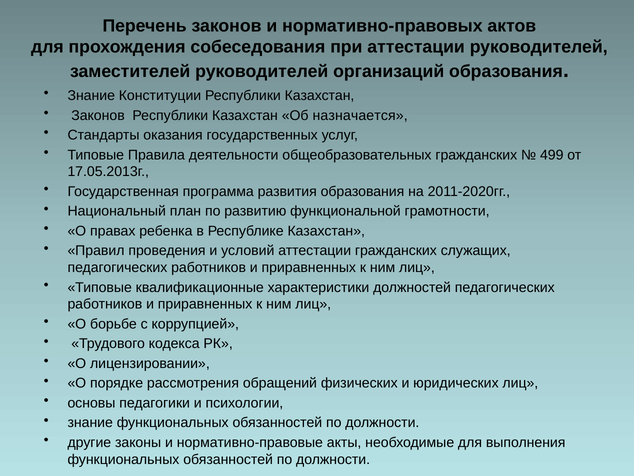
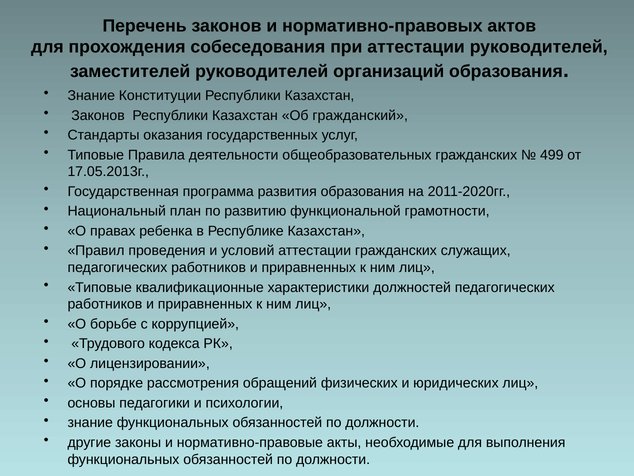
назначается: назначается -> гражданский
